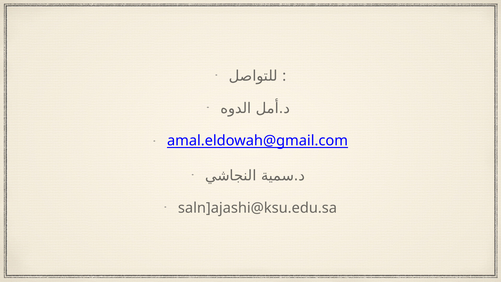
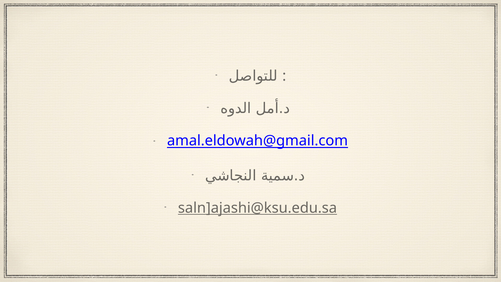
saln]ajashi@ksu.edu.sa underline: none -> present
